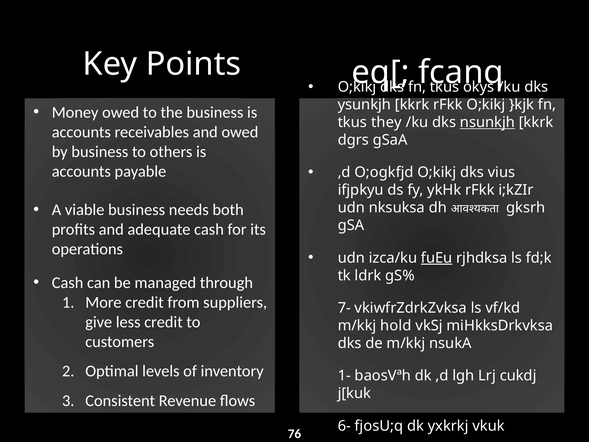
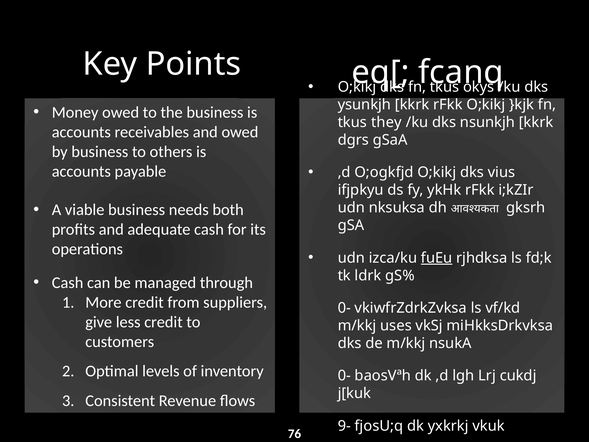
nsunkjh underline: present -> none
7- at (344, 308): 7- -> 0-
hold: hold -> uses
1- at (344, 376): 1- -> 0-
6-: 6- -> 9-
